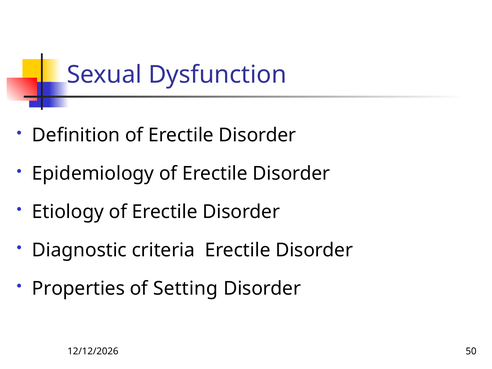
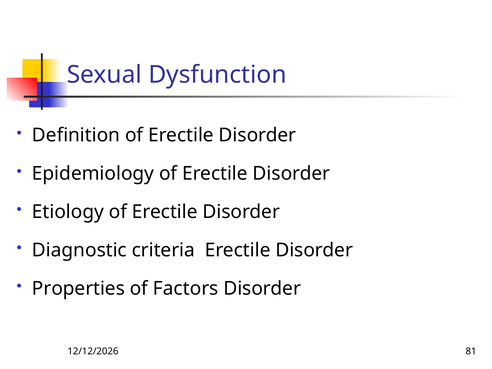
Setting: Setting -> Factors
50: 50 -> 81
